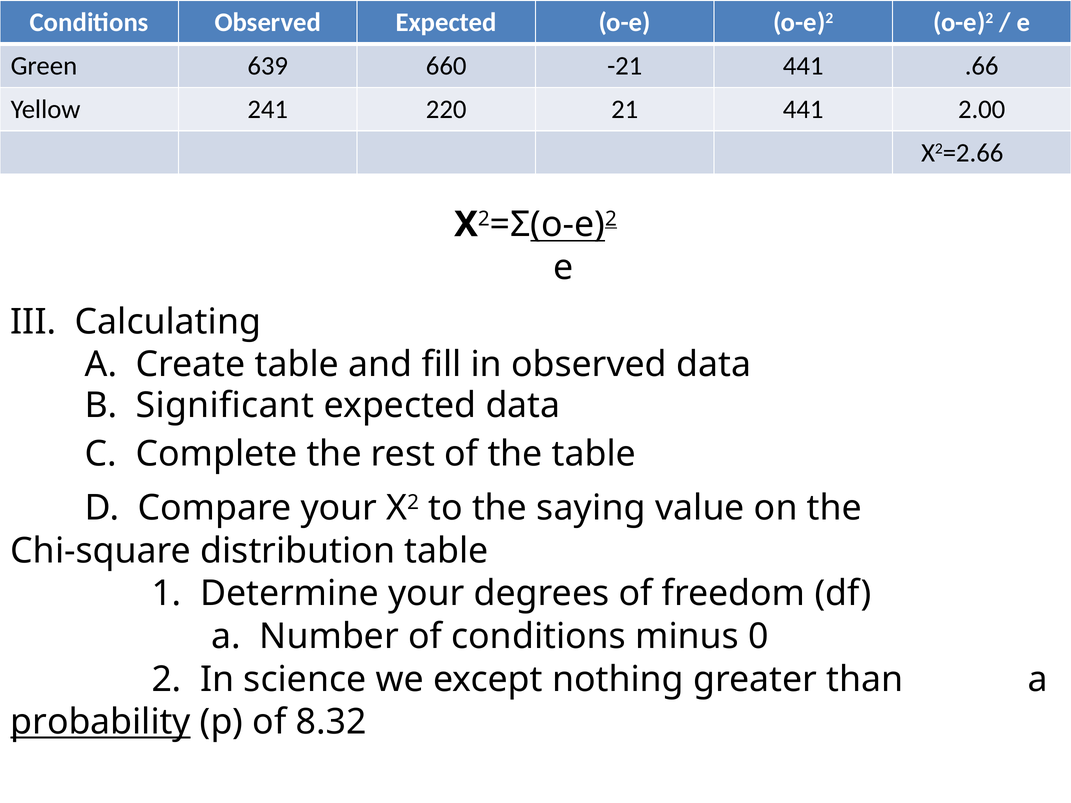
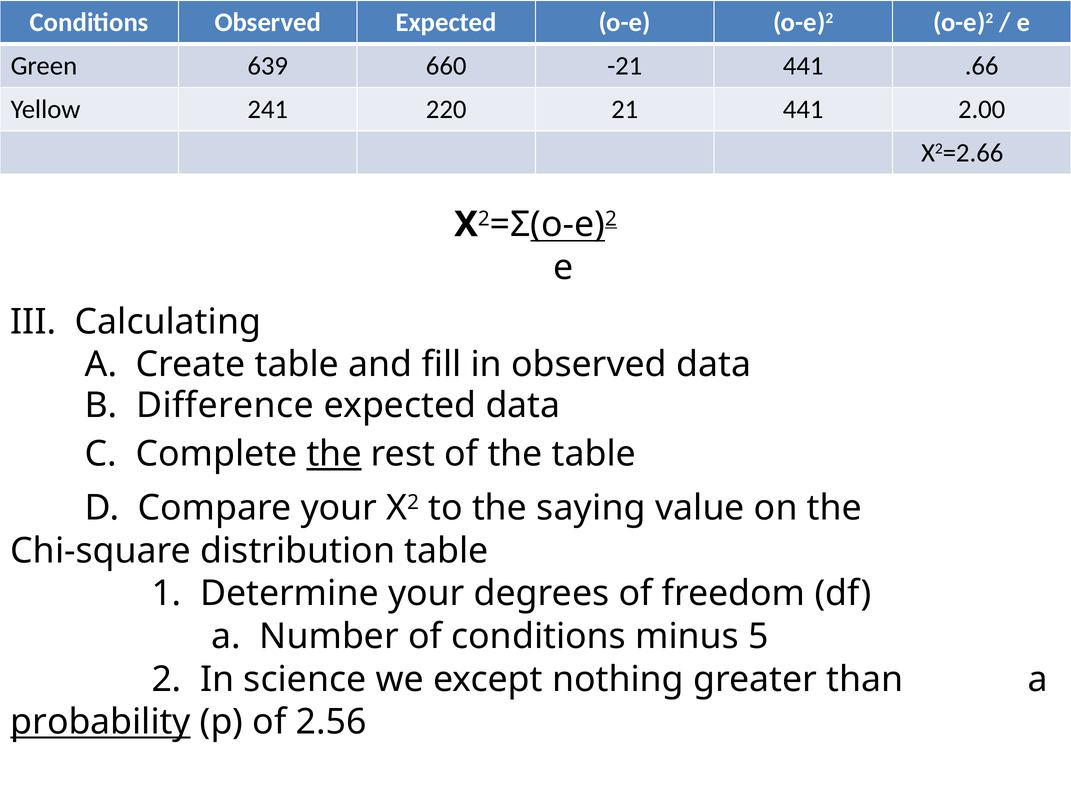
Significant: Significant -> Difference
the at (334, 454) underline: none -> present
0: 0 -> 5
8.32: 8.32 -> 2.56
